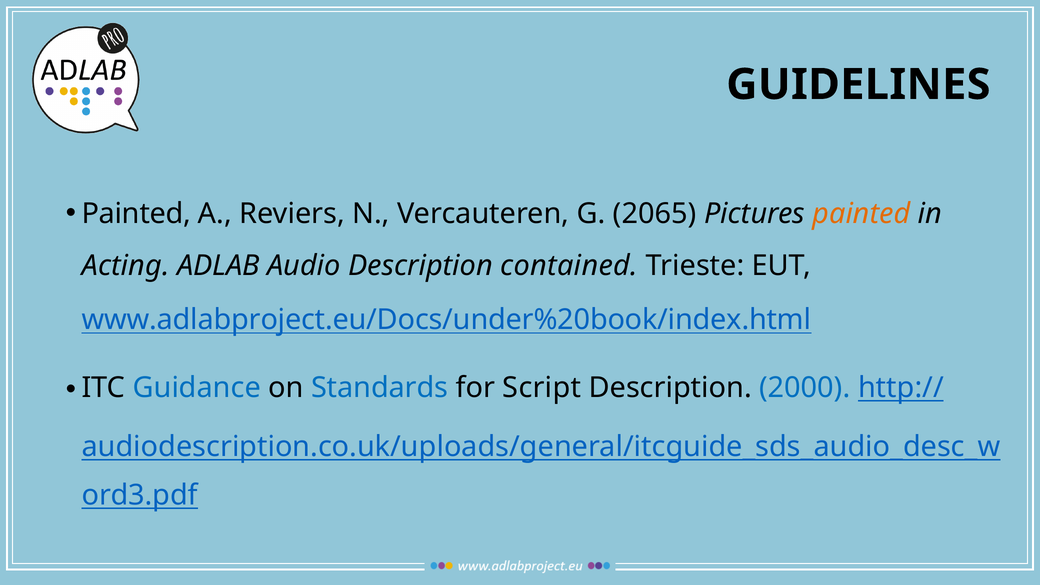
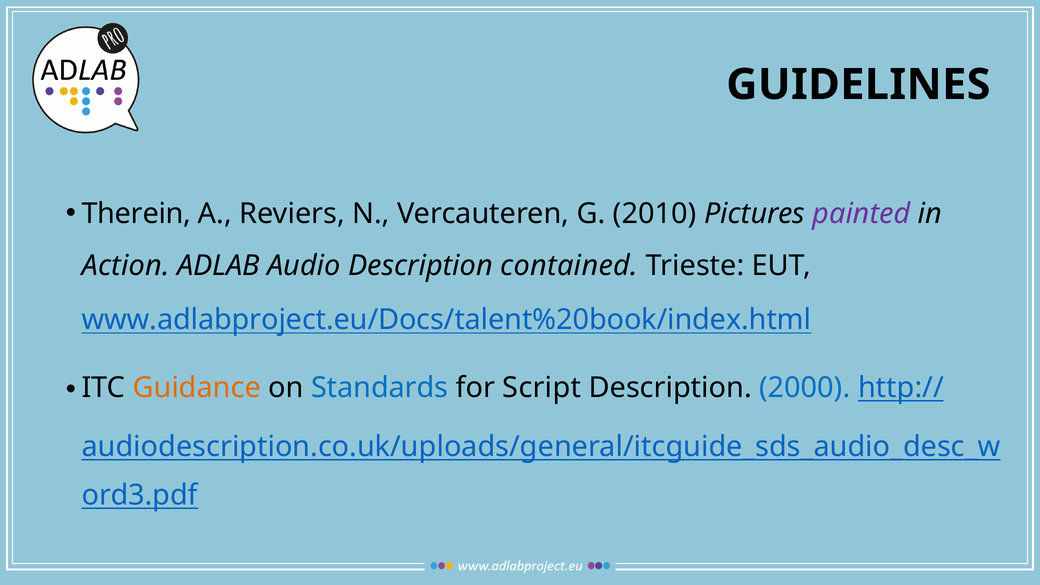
Painted at (136, 214): Painted -> Therein
2065: 2065 -> 2010
painted at (861, 214) colour: orange -> purple
Acting: Acting -> Action
www.adlabproject.eu/Docs/under%20book/index.html: www.adlabproject.eu/Docs/under%20book/index.html -> www.adlabproject.eu/Docs/talent%20book/index.html
Guidance colour: blue -> orange
